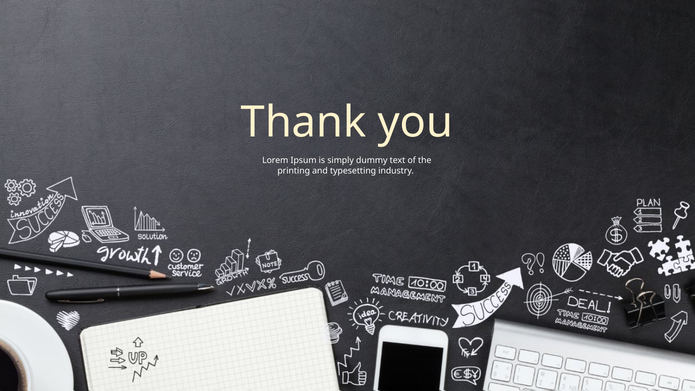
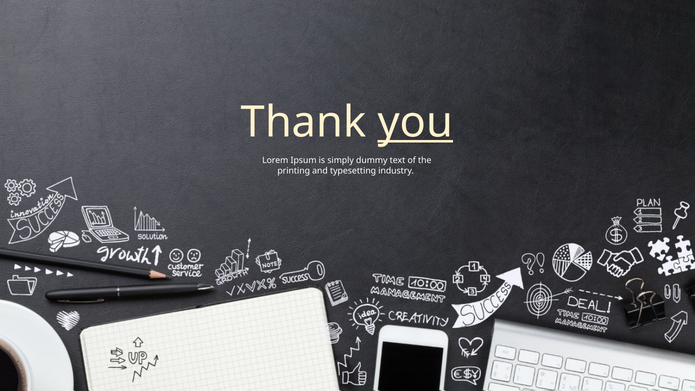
you underline: none -> present
